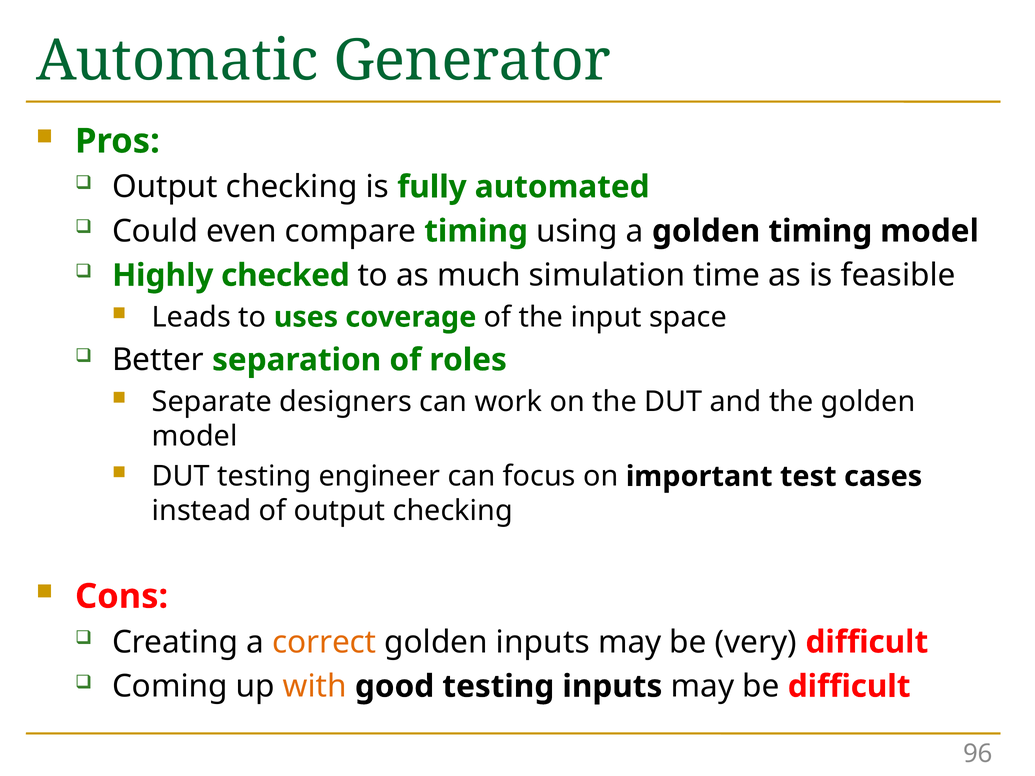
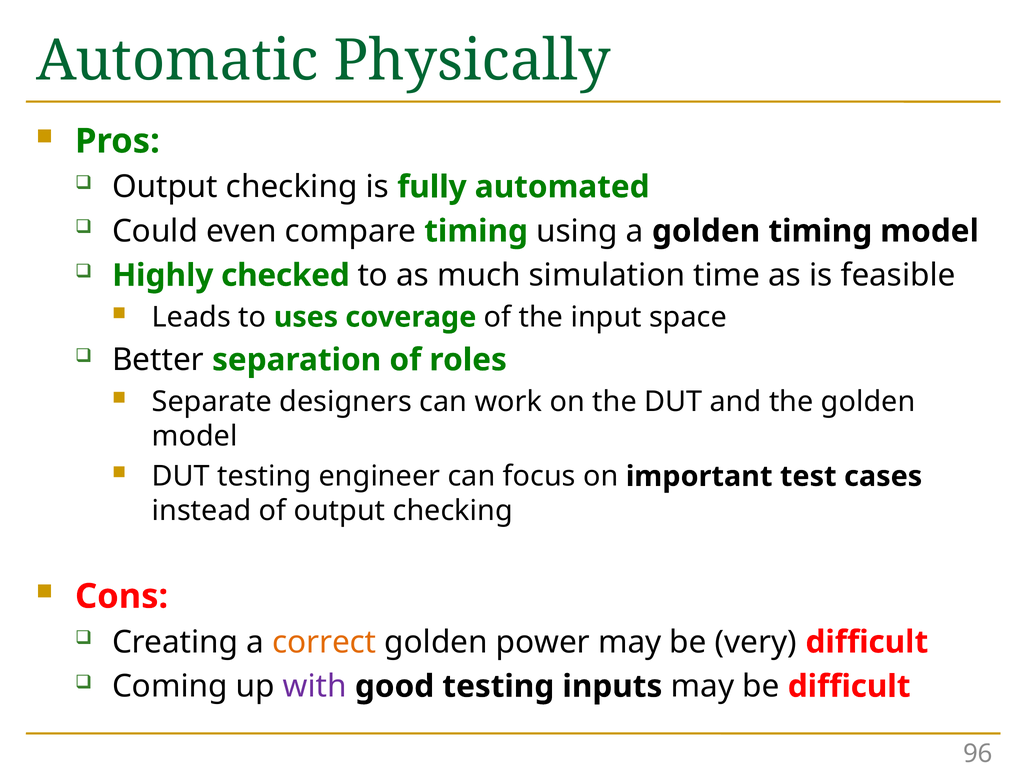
Generator: Generator -> Physically
golden inputs: inputs -> power
with colour: orange -> purple
